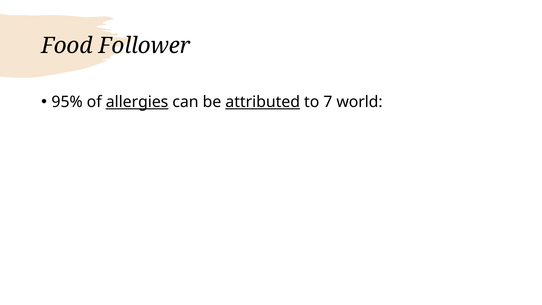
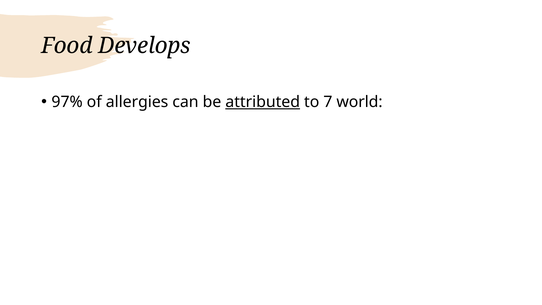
Follower: Follower -> Develops
95%: 95% -> 97%
allergies underline: present -> none
